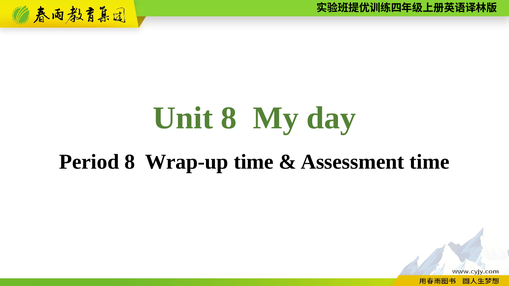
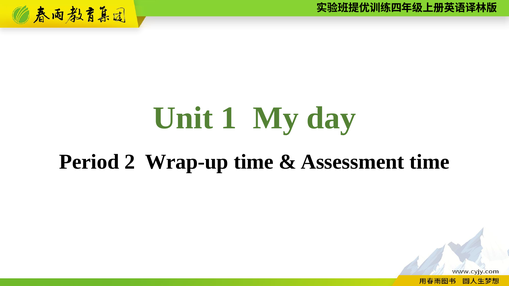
Unit 8: 8 -> 1
Period 8: 8 -> 2
